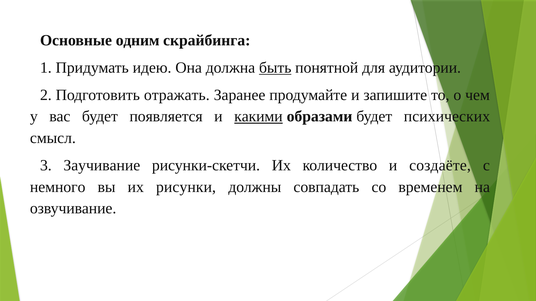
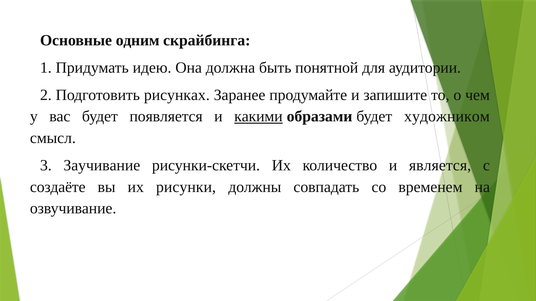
быть underline: present -> none
отражать: отражать -> рисунках
психических: психических -> художником
создаёте: создаёте -> является
немного: немного -> создаёте
